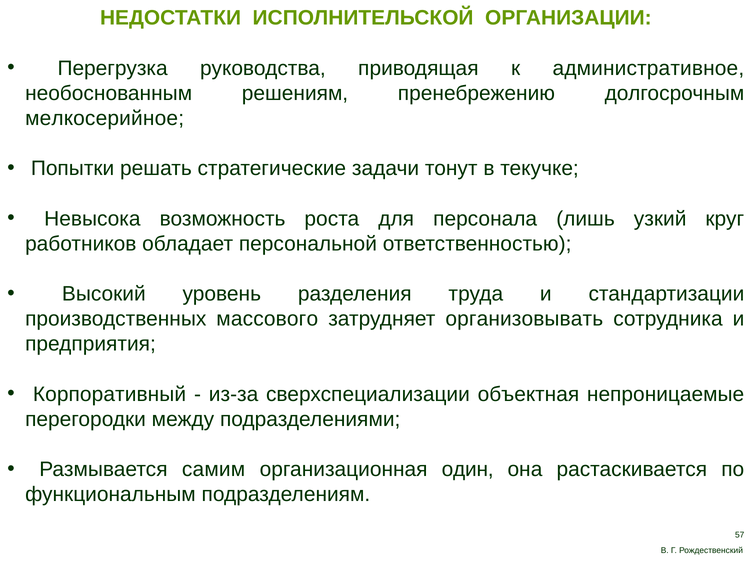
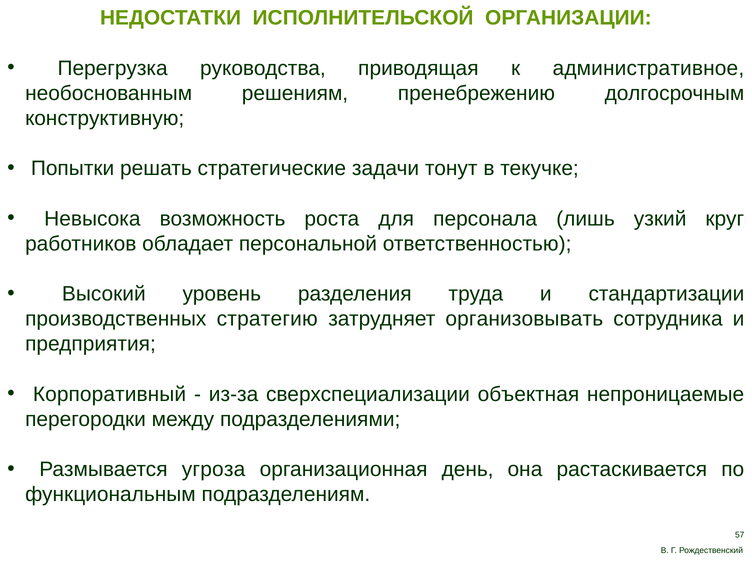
мелкосерийное: мелкосерийное -> конструктивную
массового: массового -> стратегию
самим: самим -> угроза
один: один -> день
